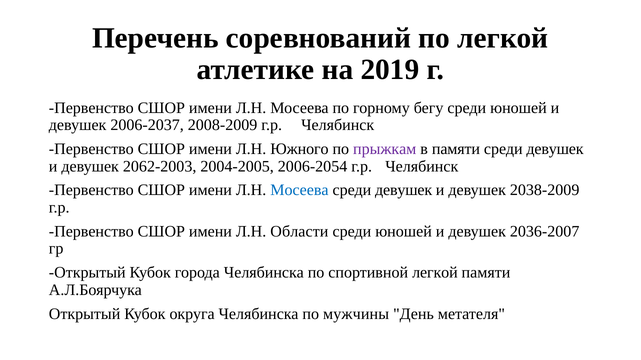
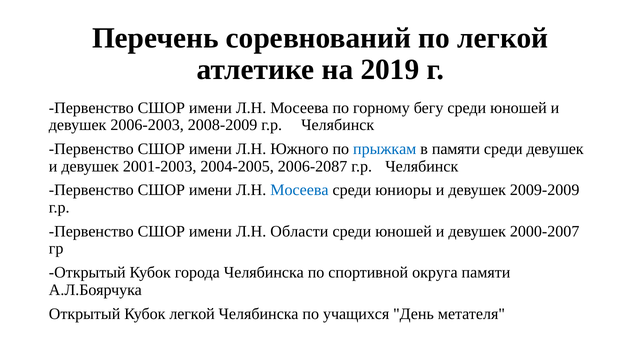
2006-2037: 2006-2037 -> 2006-2003
прыжкам colour: purple -> blue
2062-2003: 2062-2003 -> 2001-2003
2006-2054: 2006-2054 -> 2006-2087
девушек at (404, 190): девушек -> юниоры
2038-2009: 2038-2009 -> 2009-2009
2036-2007: 2036-2007 -> 2000-2007
спортивной легкой: легкой -> округа
Кубок округа: округа -> легкой
мужчины: мужчины -> учащихся
